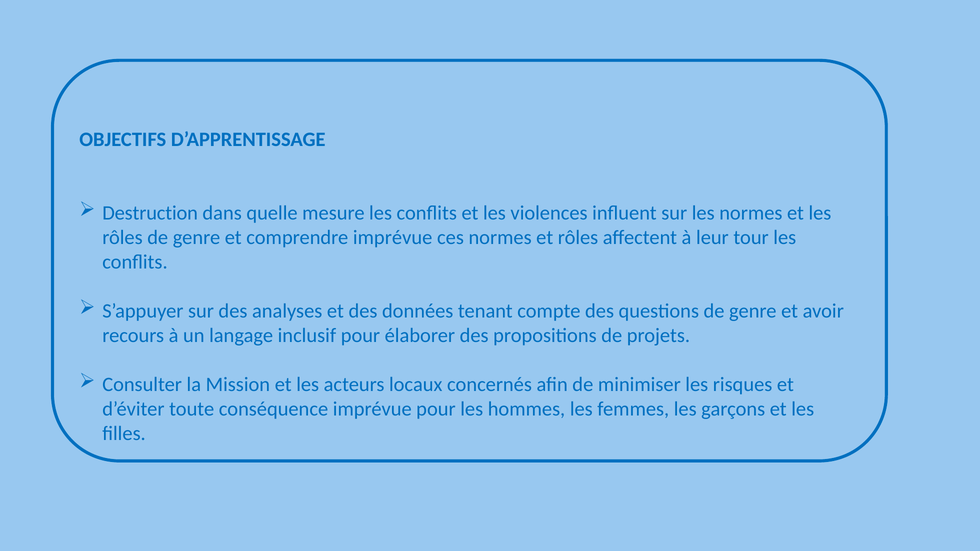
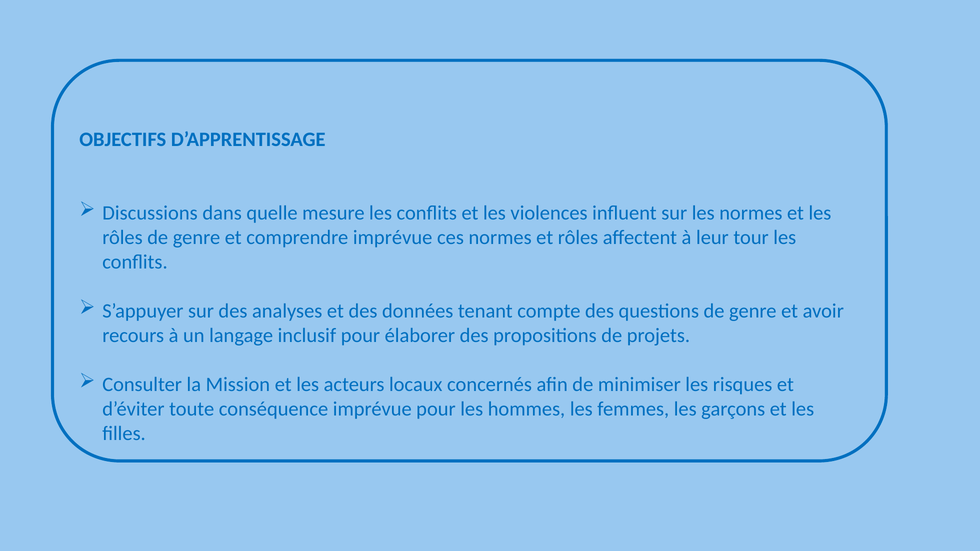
Destruction: Destruction -> Discussions
